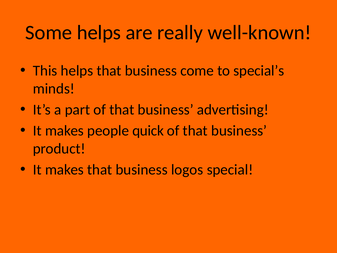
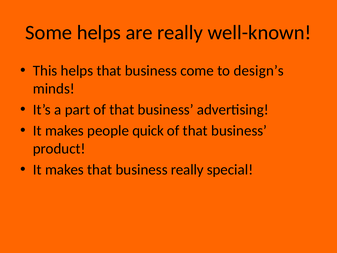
special’s: special’s -> design’s
business logos: logos -> really
